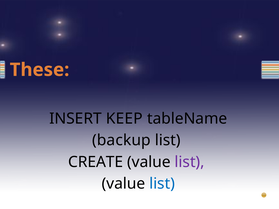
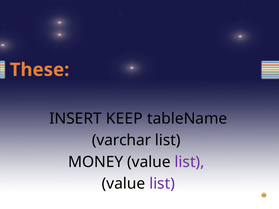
backup: backup -> varchar
CREATE: CREATE -> MONEY
list at (162, 184) colour: blue -> purple
